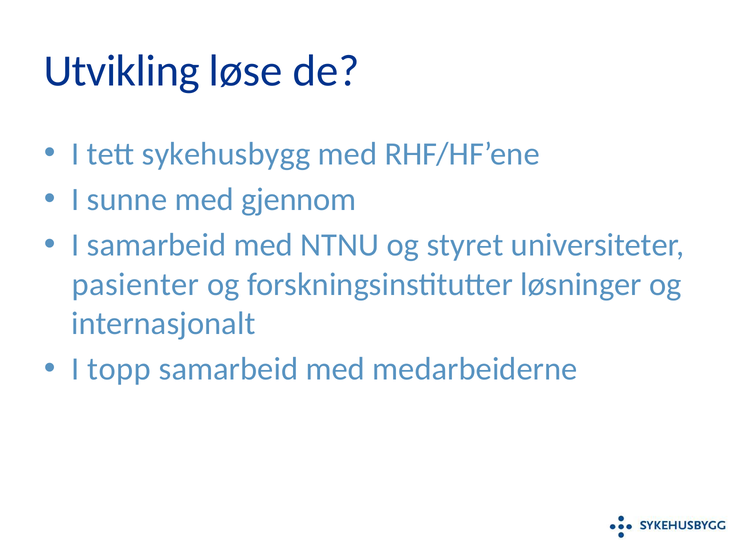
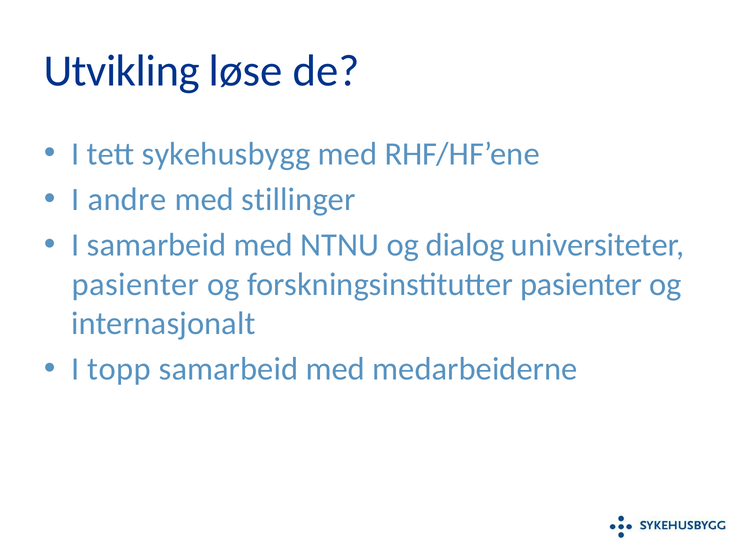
sunne: sunne -> andre
gjennom: gjennom -> stillinger
styret: styret -> dialog
forskningsinstitutter løsninger: løsninger -> pasienter
